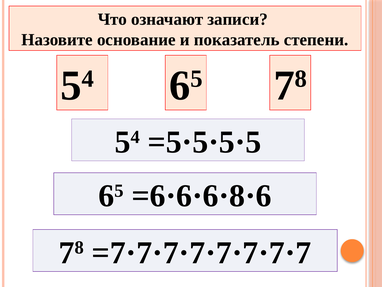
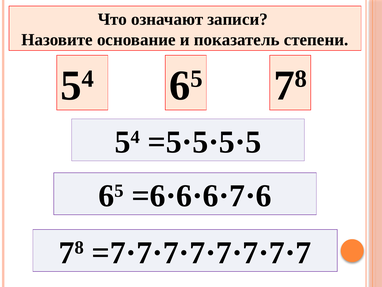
=6·6·6·8·6: =6·6·6·8·6 -> =6·6·6·7·6
